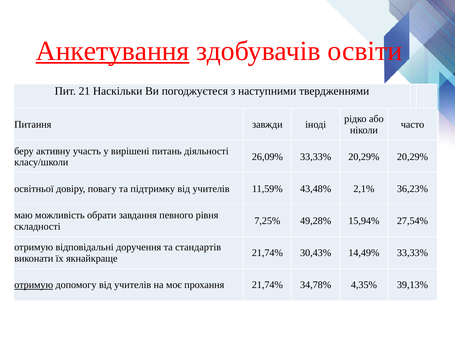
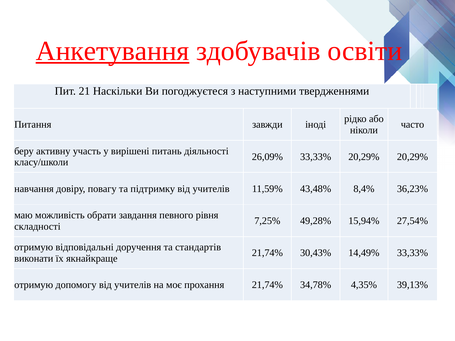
освітньої: освітньої -> навчання
2,1%: 2,1% -> 8,4%
отримую at (34, 285) underline: present -> none
